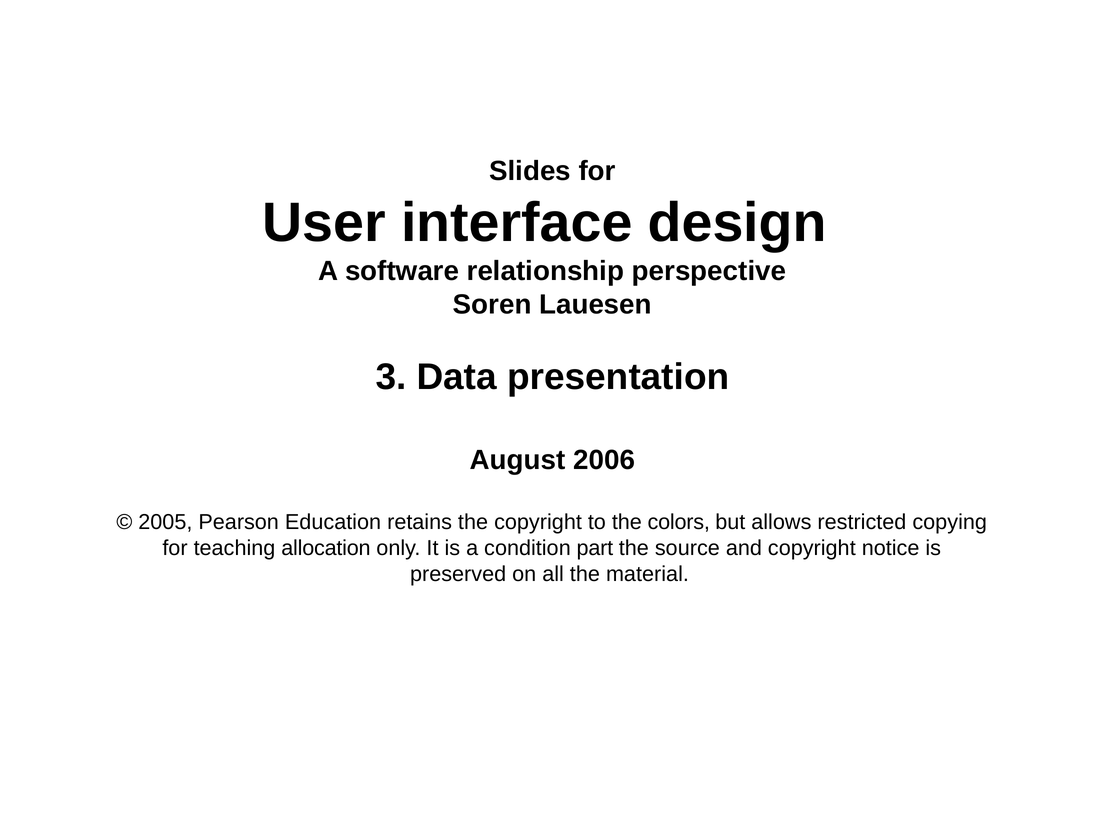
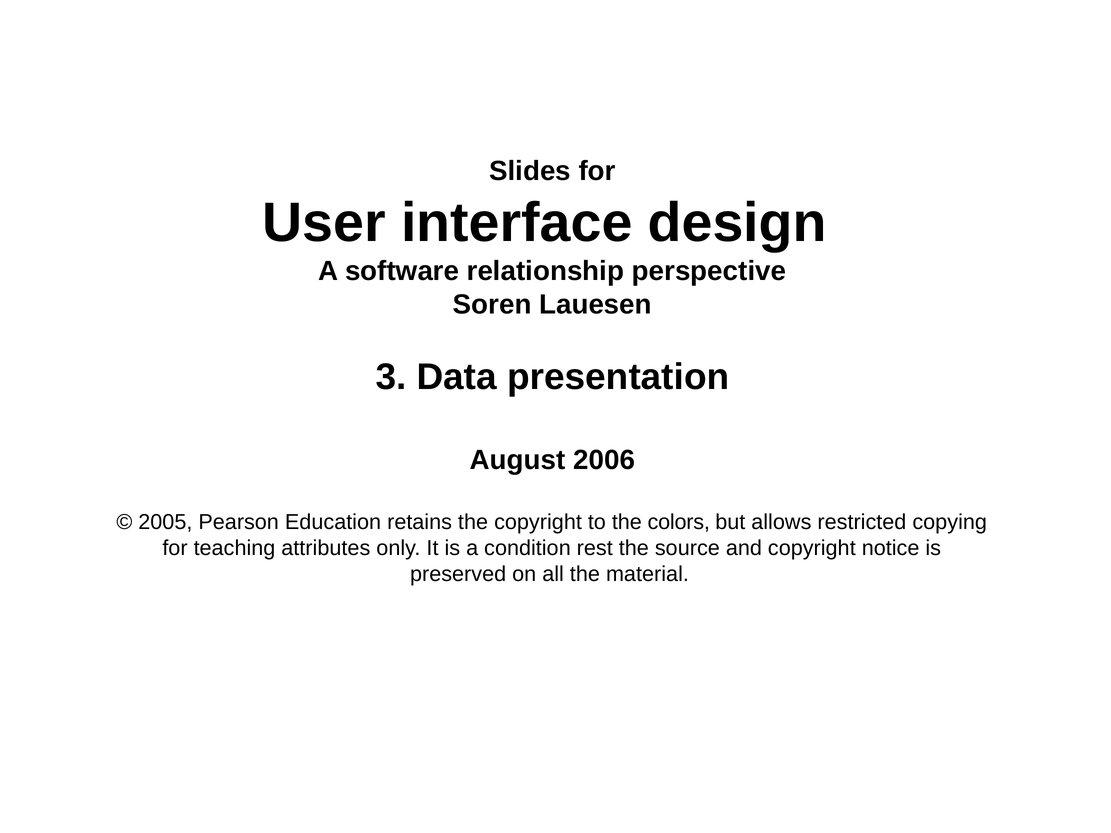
allocation: allocation -> attributes
part: part -> rest
